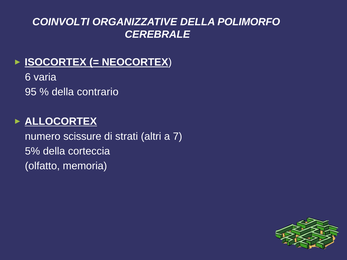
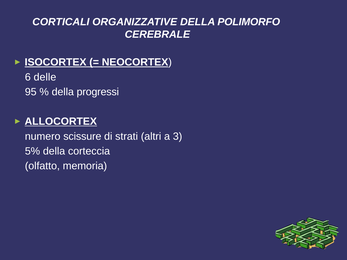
COINVOLTI: COINVOLTI -> CORTICALI
varia: varia -> delle
contrario: contrario -> progressi
7: 7 -> 3
